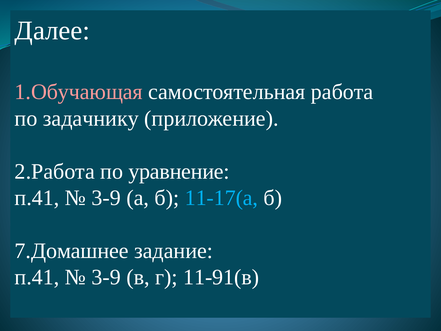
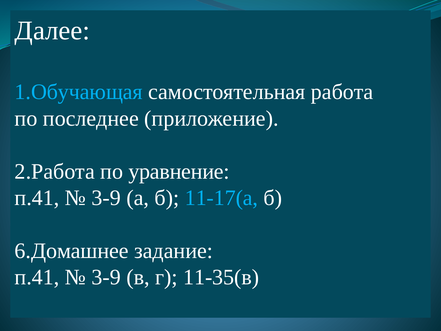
1.Обучающая colour: pink -> light blue
задачнику: задачнику -> последнее
7.Домашнее: 7.Домашнее -> 6.Домашнее
11-91(в: 11-91(в -> 11-35(в
